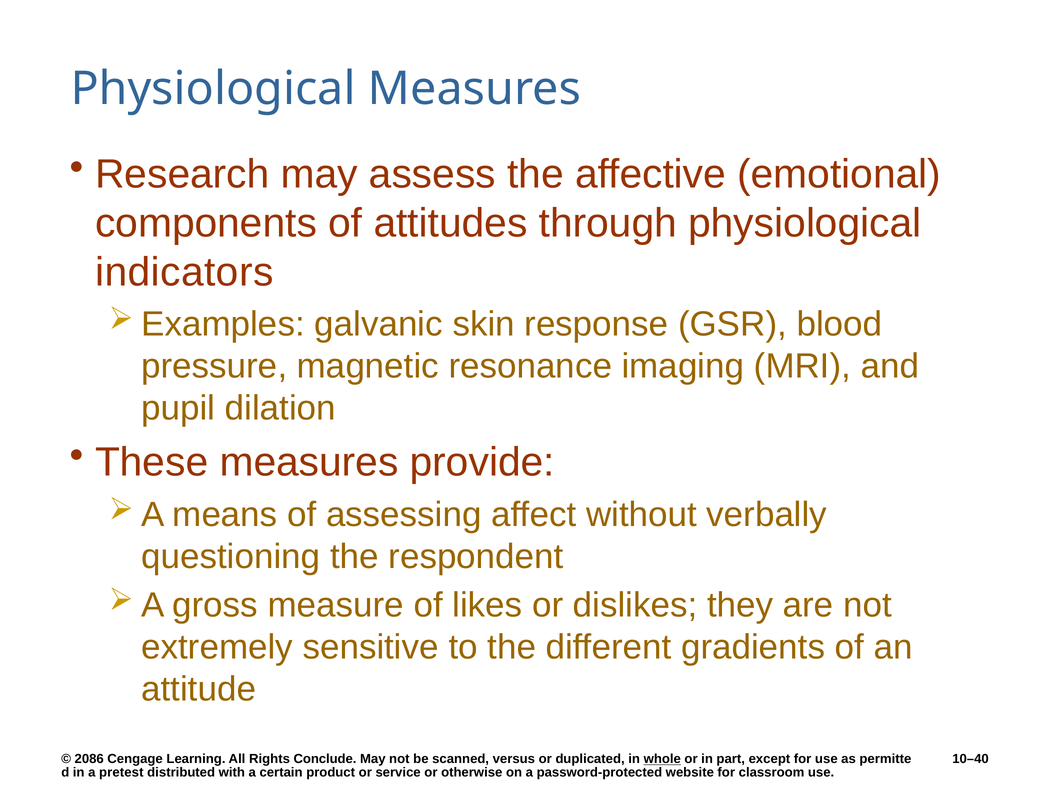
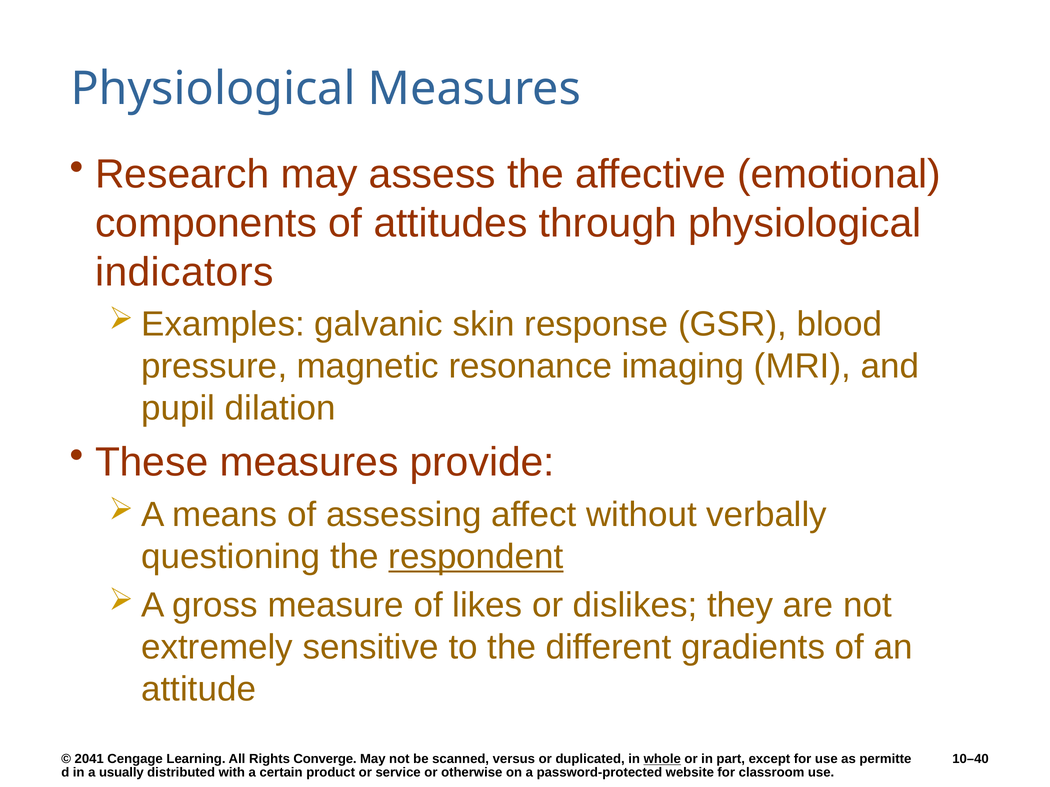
respondent underline: none -> present
2086: 2086 -> 2041
Conclude: Conclude -> Converge
pretest: pretest -> usually
